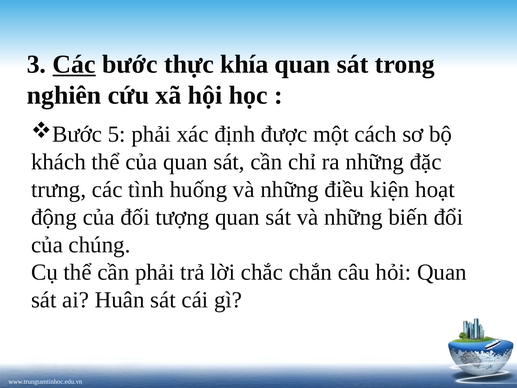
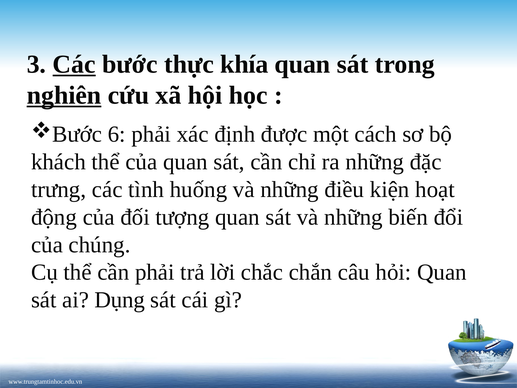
nghiên underline: none -> present
5: 5 -> 6
Huân: Huân -> Dụng
